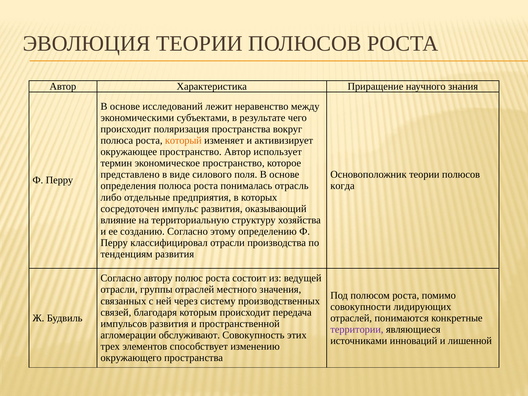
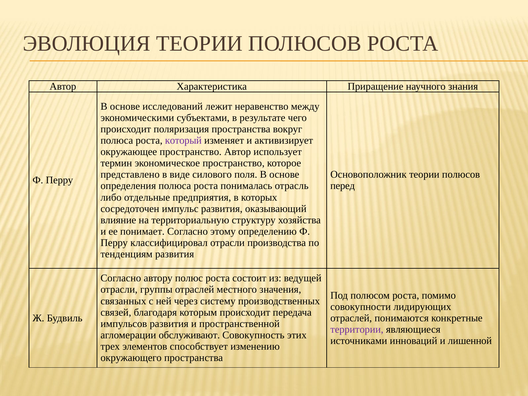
который colour: orange -> purple
когда: когда -> перед
созданию: созданию -> понимает
